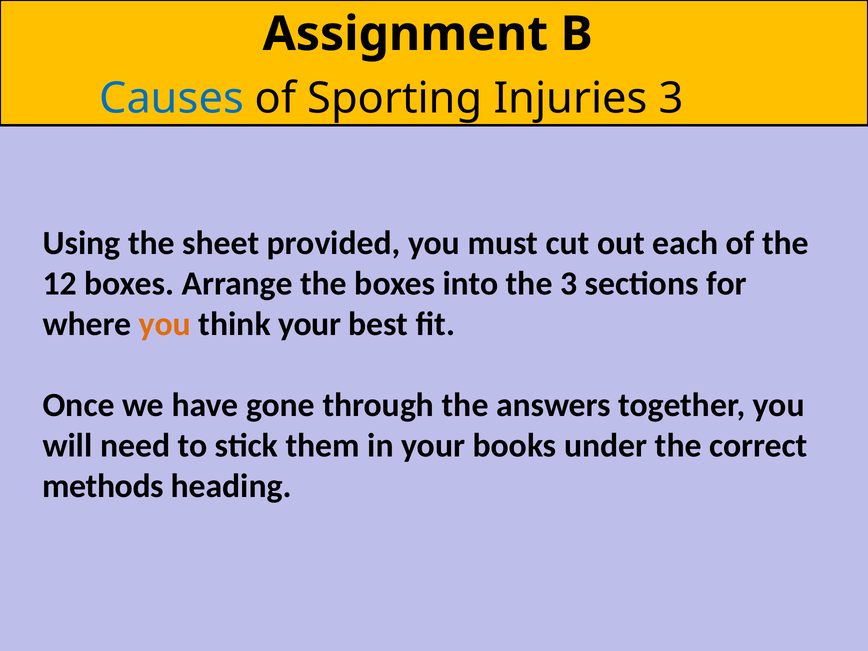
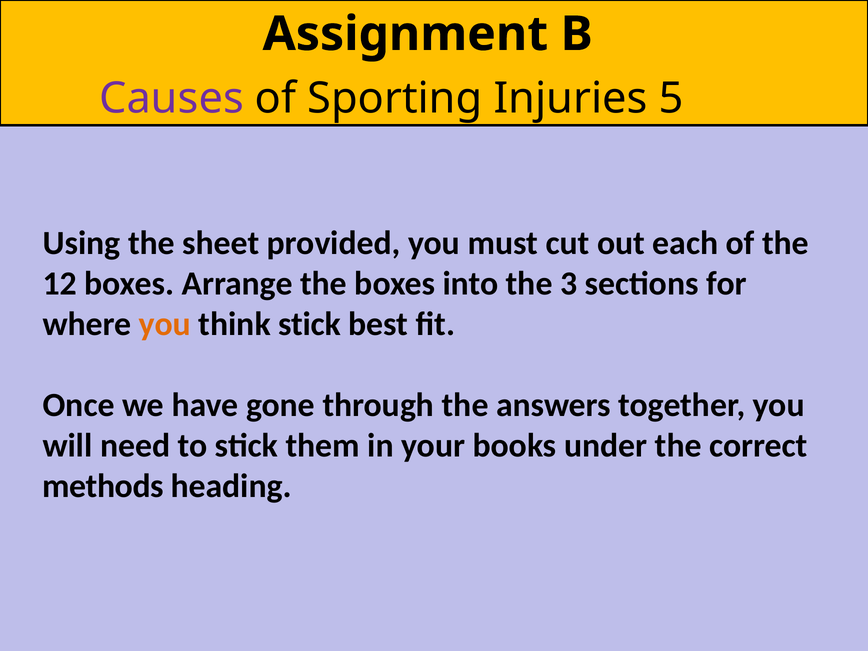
Causes colour: blue -> purple
Injuries 3: 3 -> 5
think your: your -> stick
